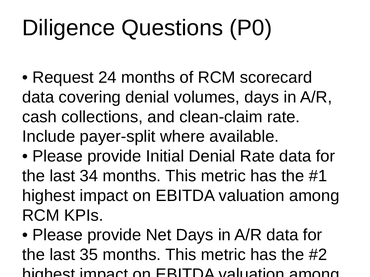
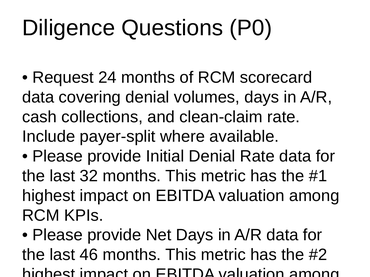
34: 34 -> 32
35: 35 -> 46
